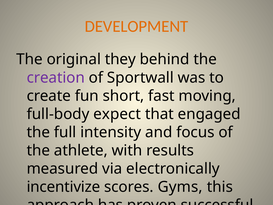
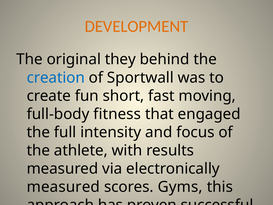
creation colour: purple -> blue
expect: expect -> fitness
incentivize at (63, 187): incentivize -> measured
